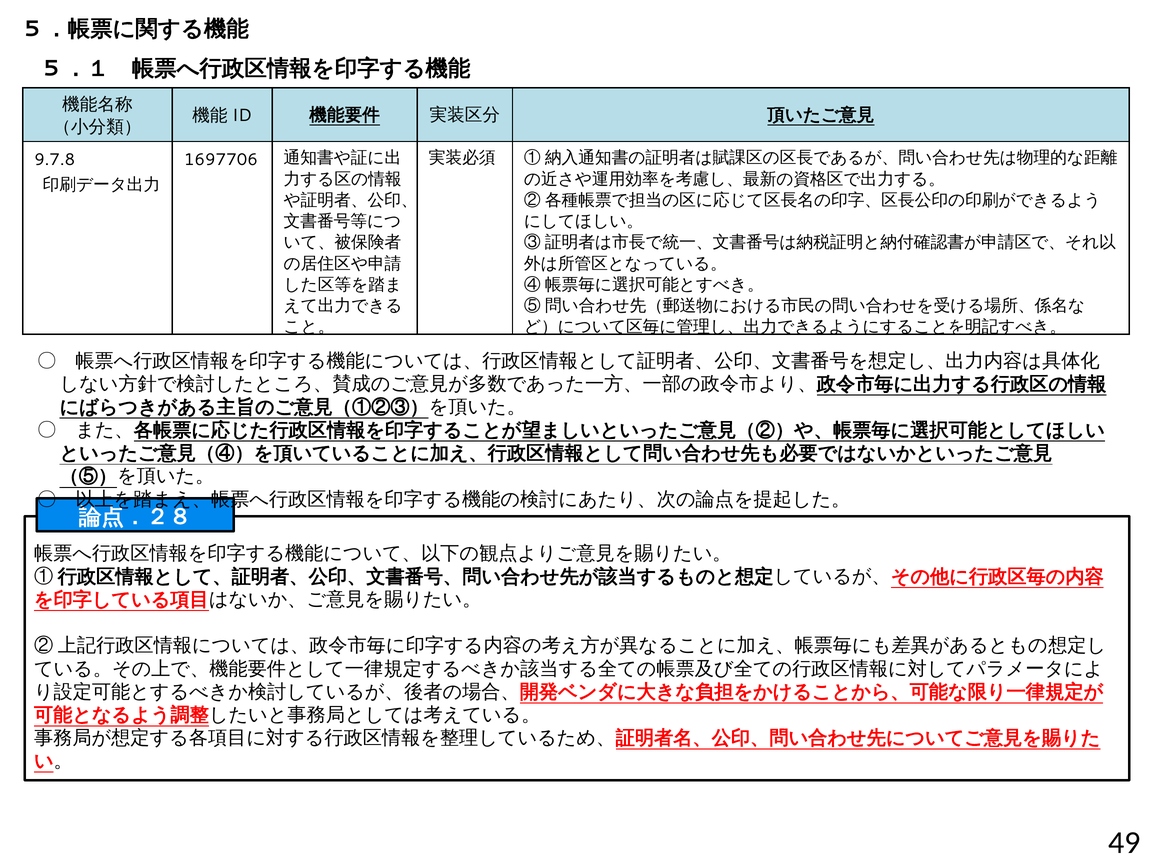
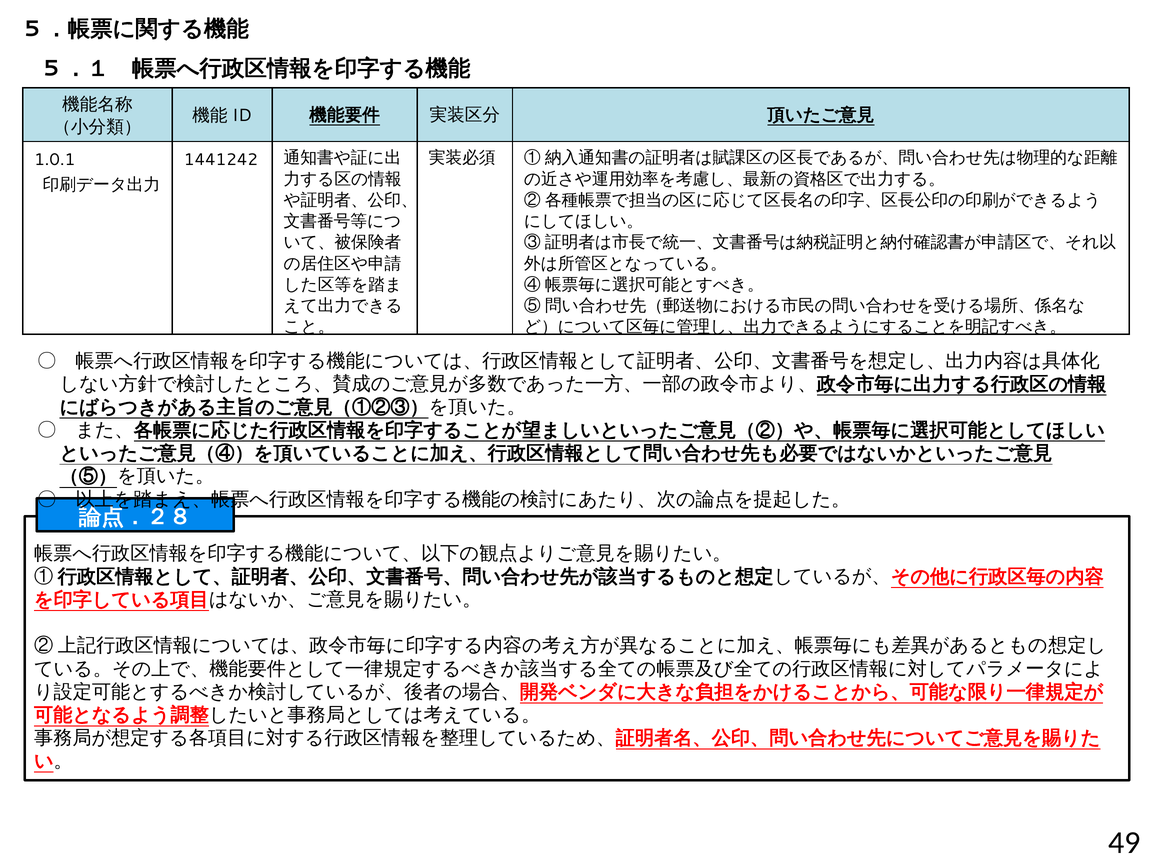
9.7.8: 9.7.8 -> 1.0.1
1697706: 1697706 -> 1441242
